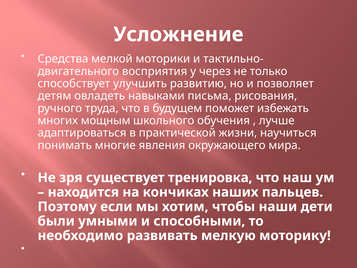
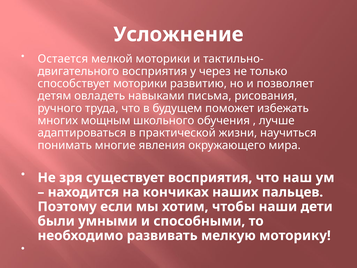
Средства: Средства -> Остается
способствует улучшить: улучшить -> моторики
существует тренировка: тренировка -> восприятия
